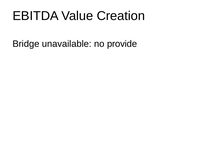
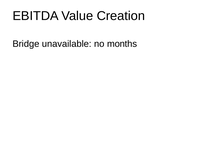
provide: provide -> months
